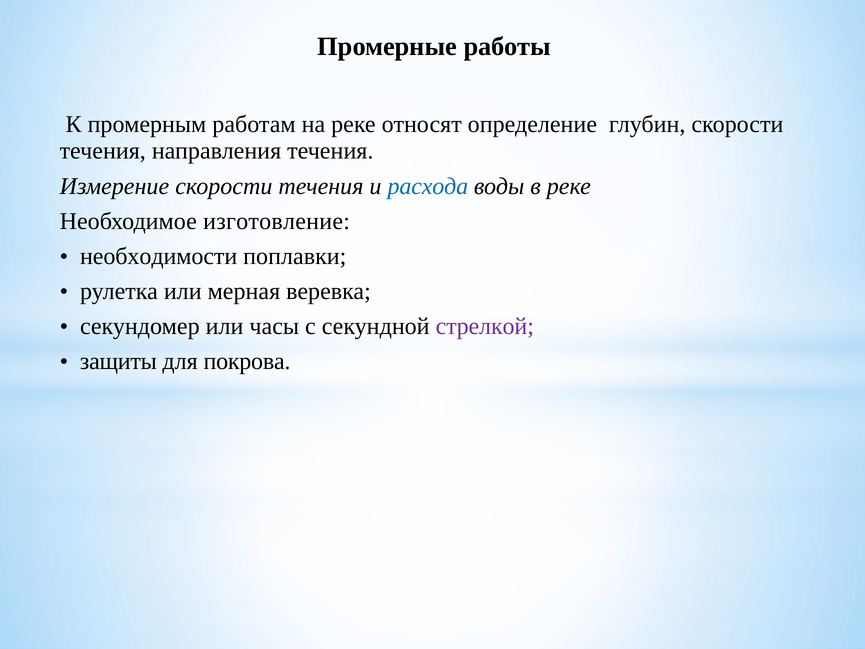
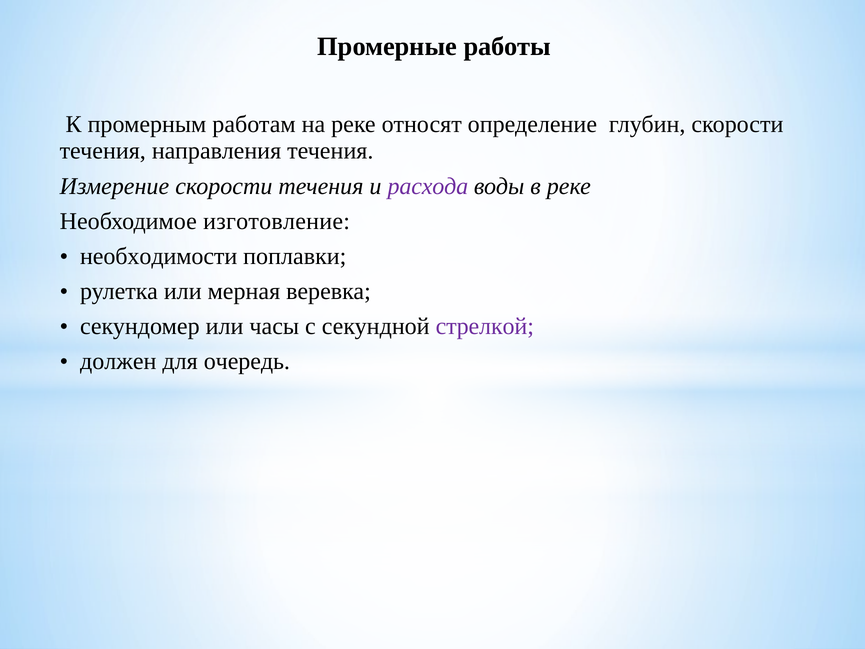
расхода colour: blue -> purple
защиты: защиты -> должен
покрова: покрова -> очередь
